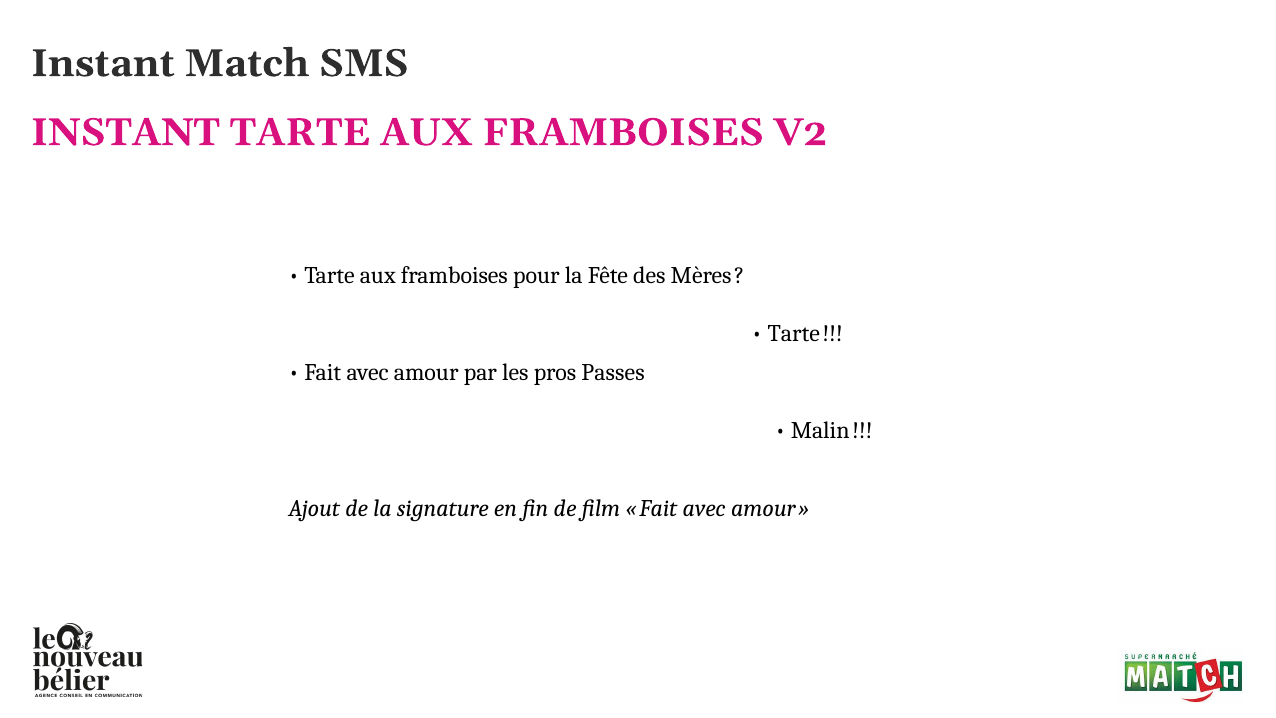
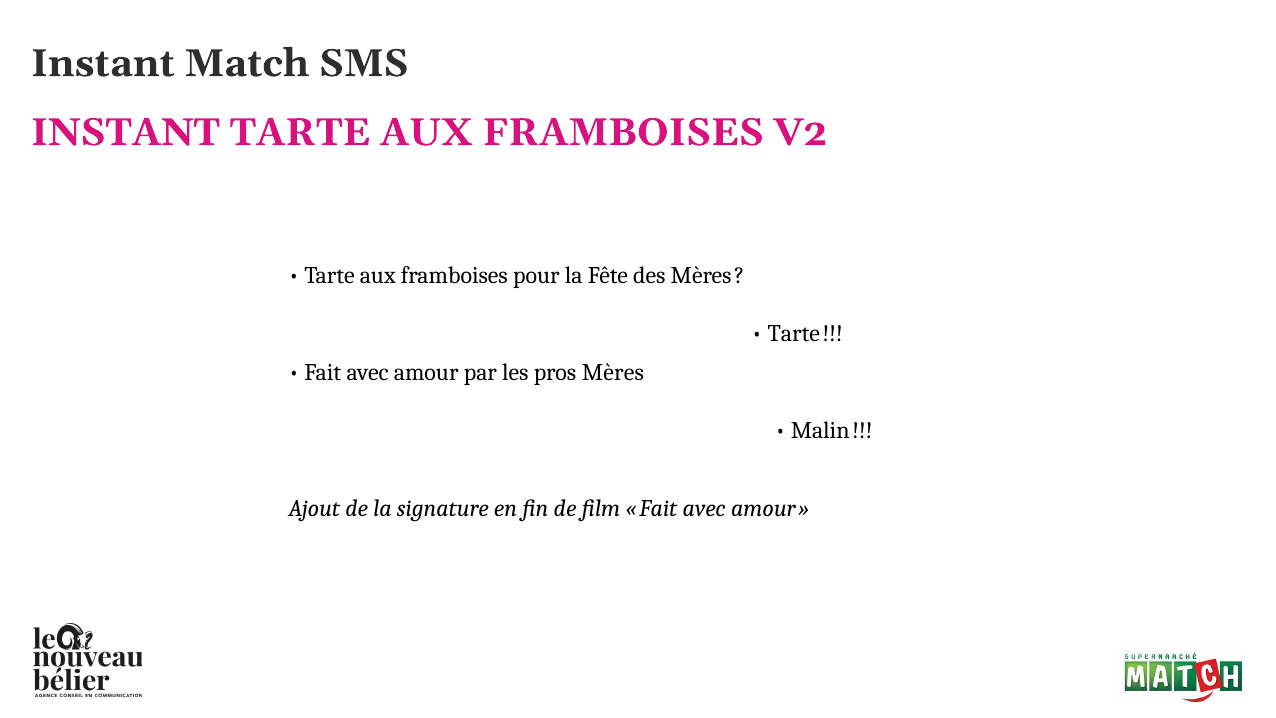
pros Passes: Passes -> Mères
